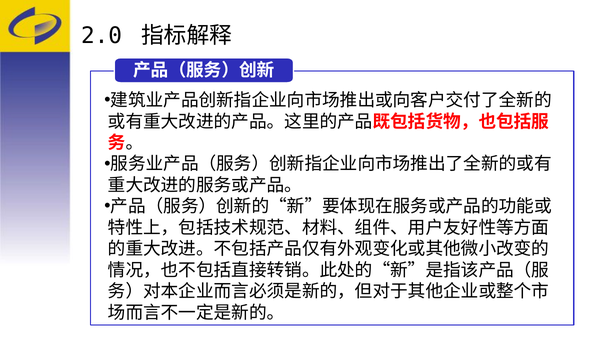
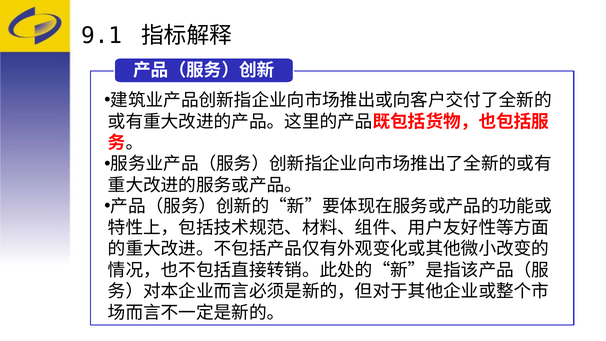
2.0: 2.0 -> 9.1
